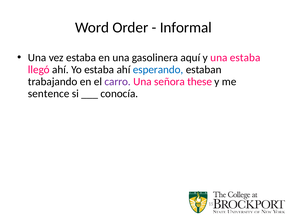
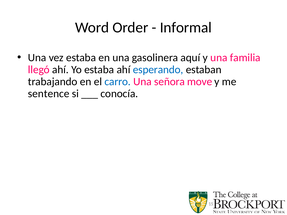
una estaba: estaba -> familia
carro colour: purple -> blue
these: these -> move
